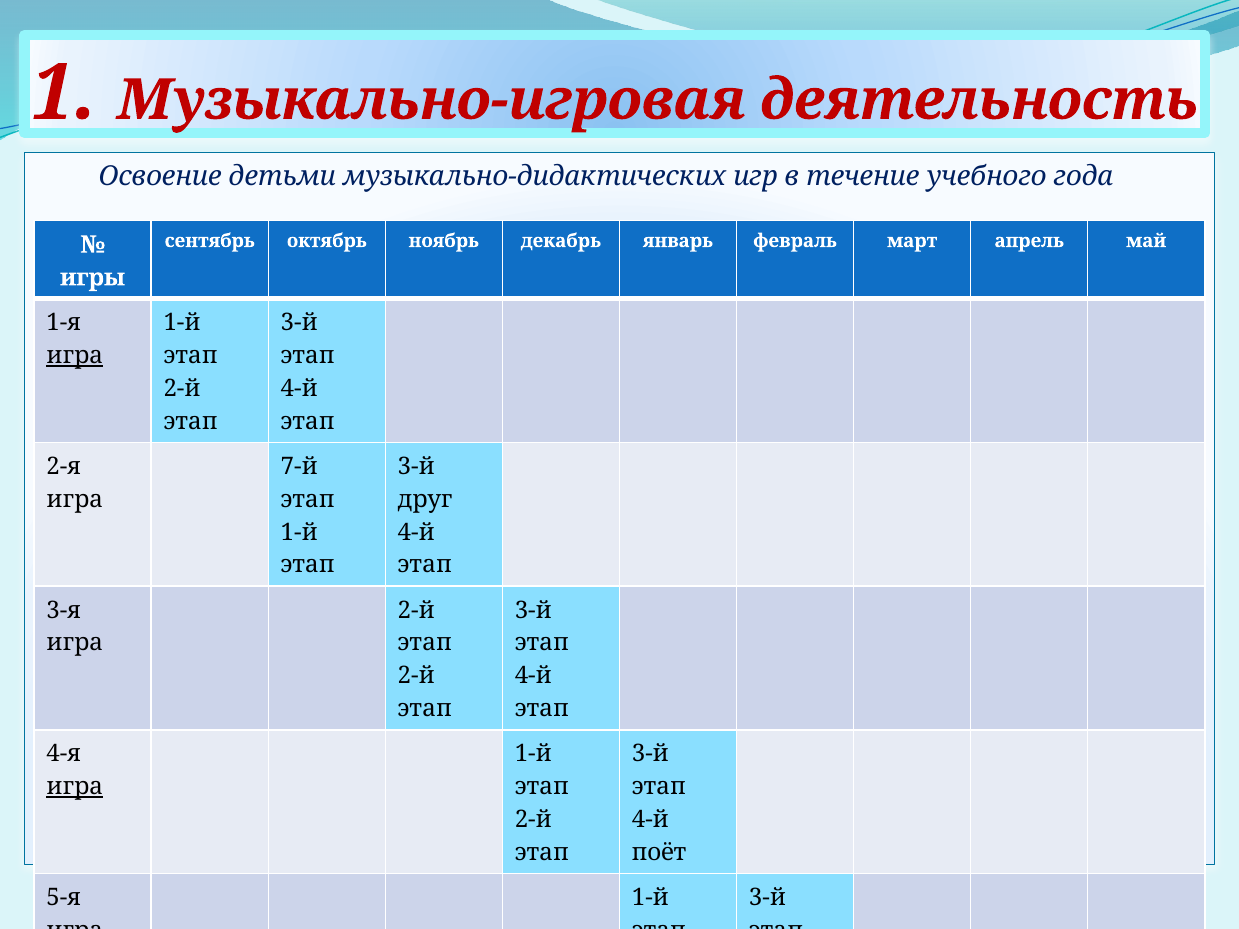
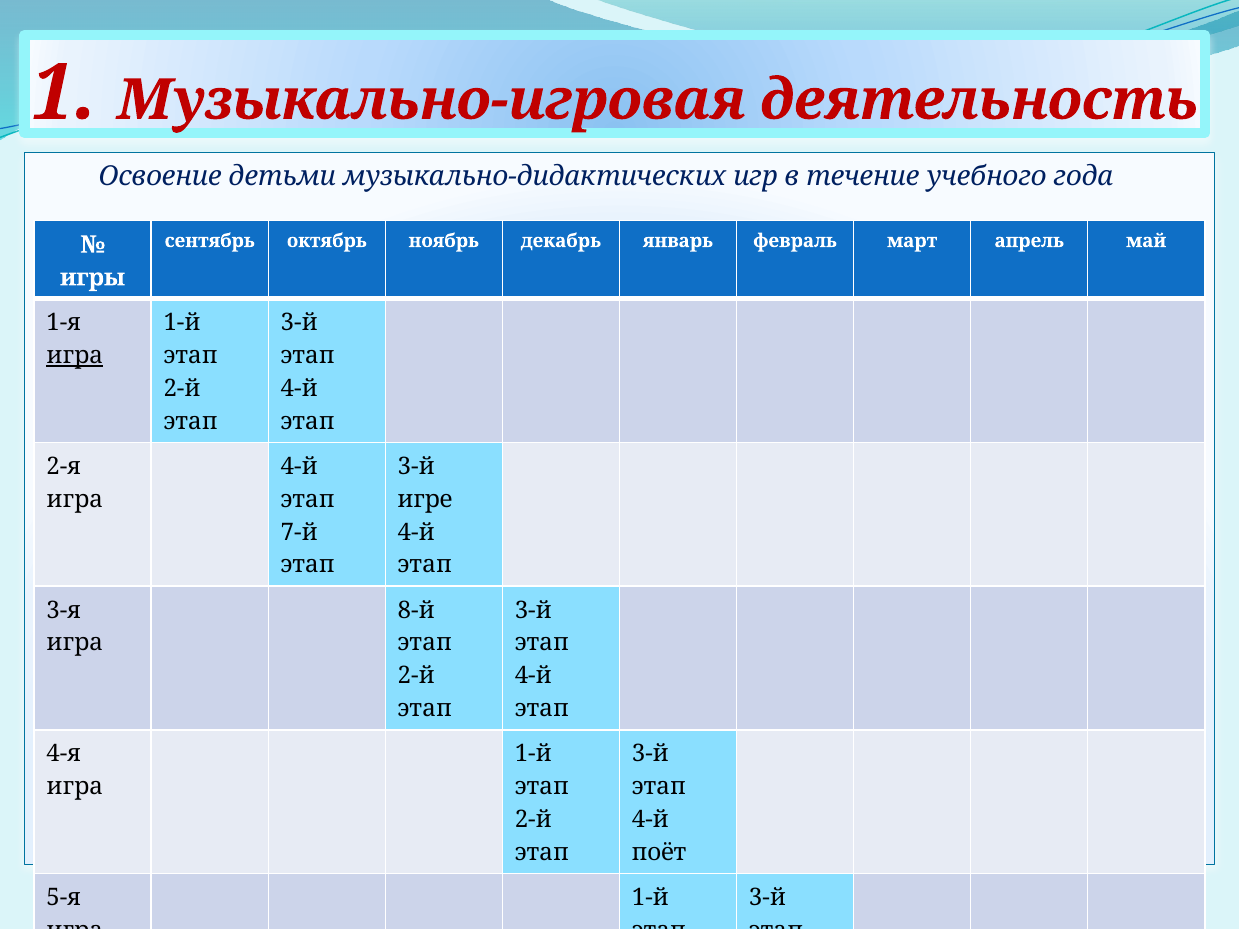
7-й at (299, 467): 7-й -> 4-й
друг: друг -> игре
1-й at (299, 532): 1-й -> 7-й
2-й at (416, 610): 2-й -> 8-й
игра at (75, 787) underline: present -> none
